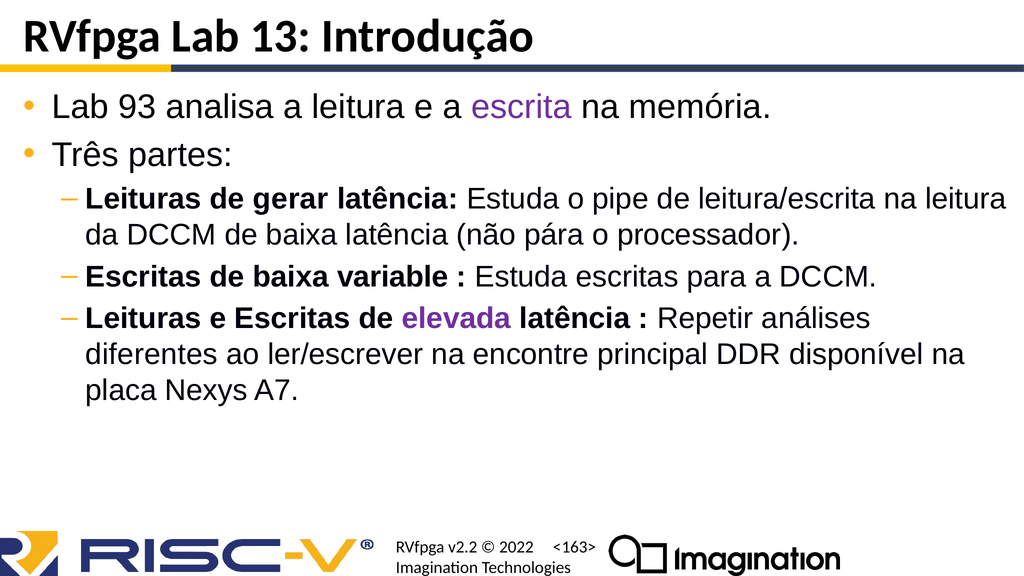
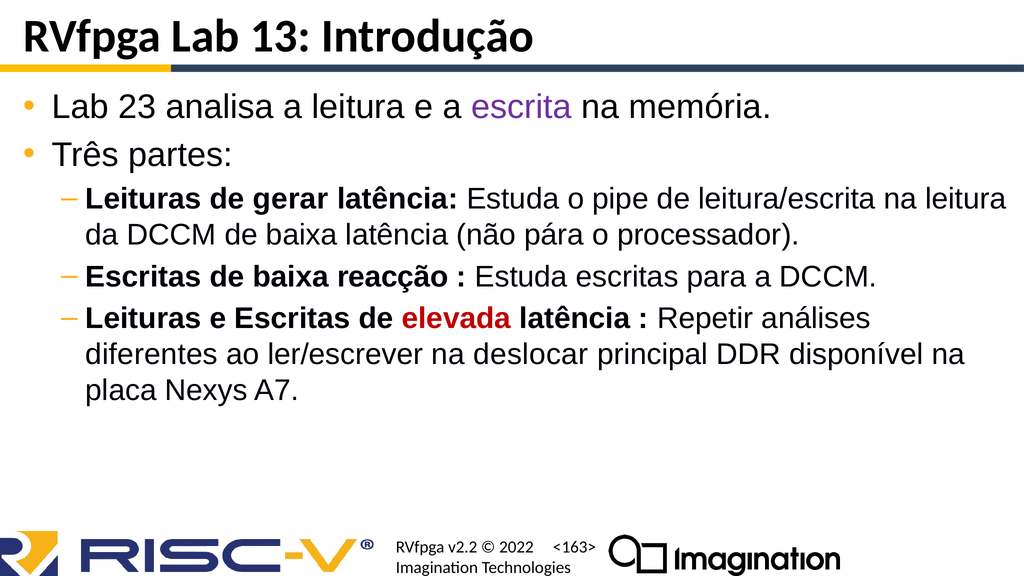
93: 93 -> 23
variable: variable -> reacção
elevada colour: purple -> red
encontre: encontre -> deslocar
